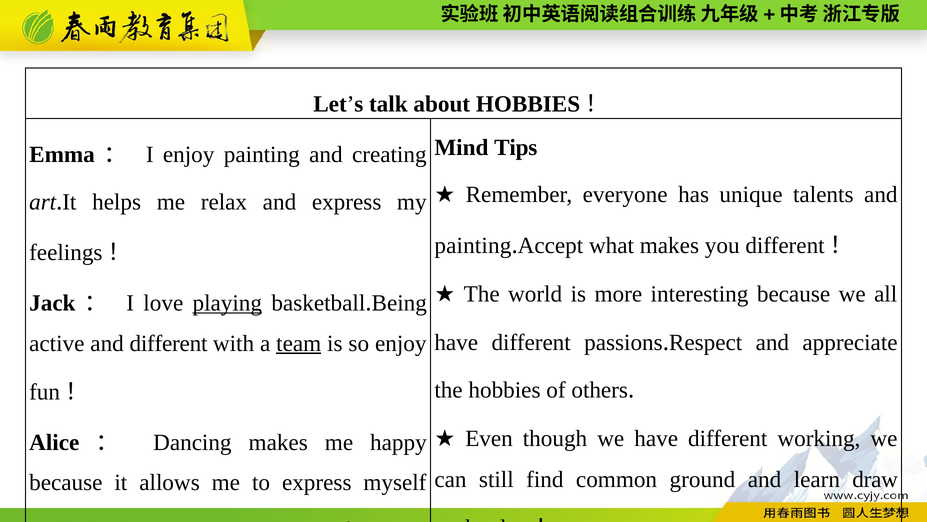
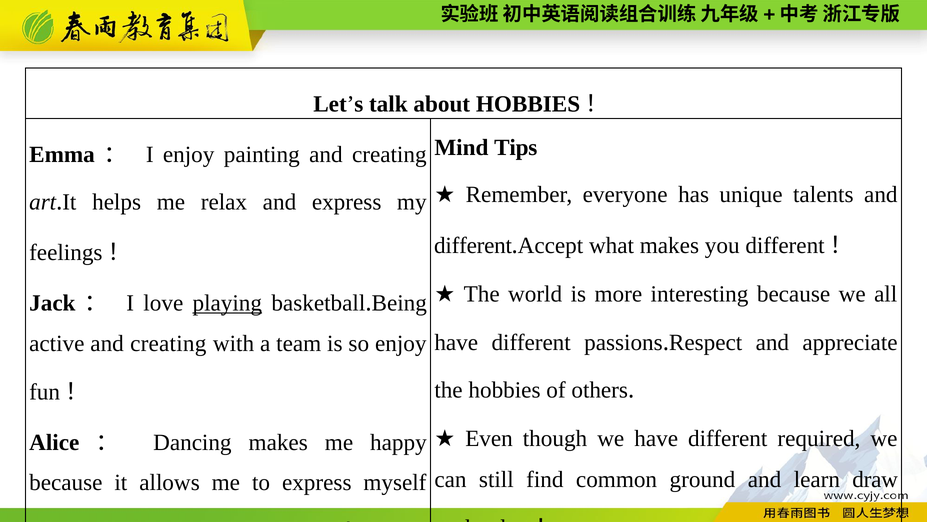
painting at (473, 245): painting -> different
active and different: different -> creating
team underline: present -> none
working: working -> required
